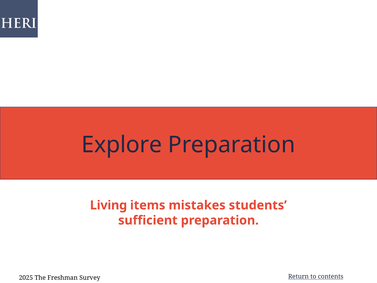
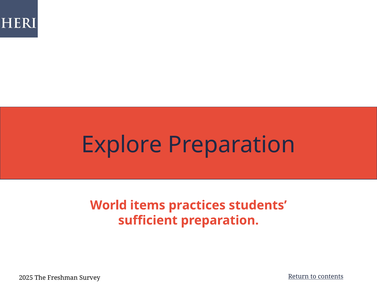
Living: Living -> World
mistakes: mistakes -> practices
